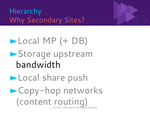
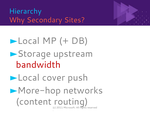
bandwidth colour: black -> red
share: share -> cover
Copy-hop: Copy-hop -> More-hop
